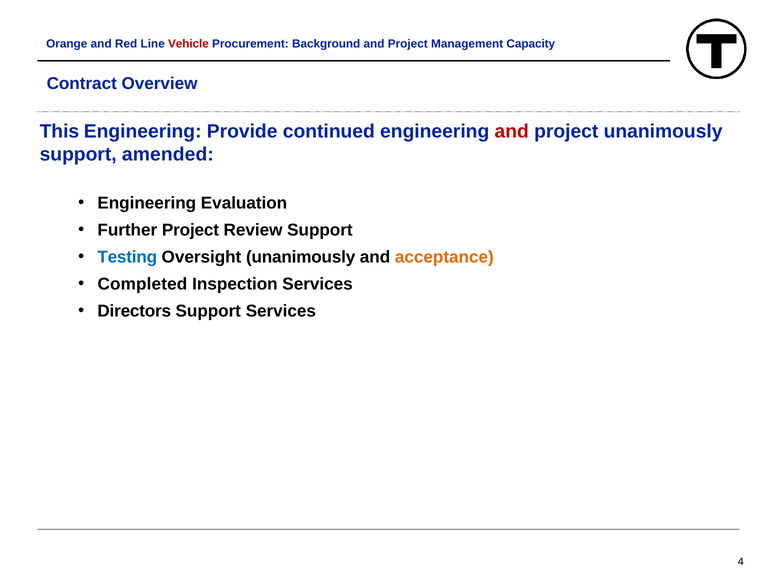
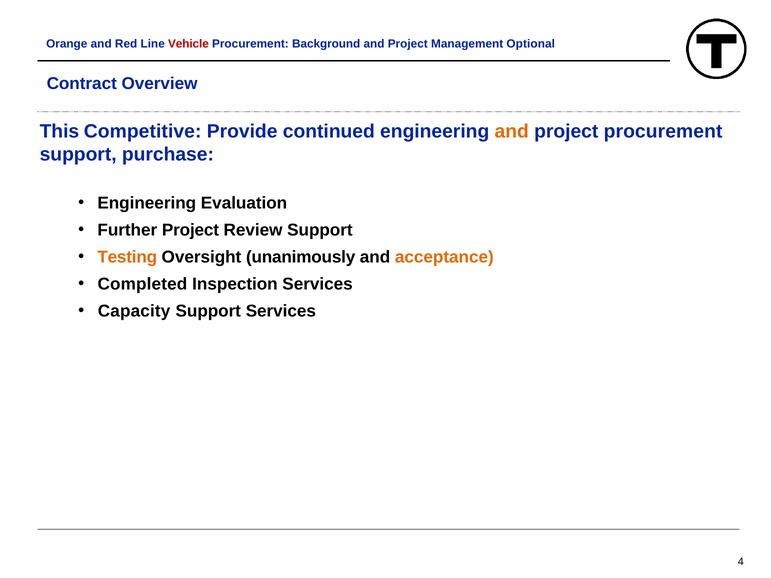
Capacity: Capacity -> Optional
This Engineering: Engineering -> Competitive
and at (512, 132) colour: red -> orange
project unanimously: unanimously -> procurement
amended: amended -> purchase
Testing colour: blue -> orange
Directors: Directors -> Capacity
